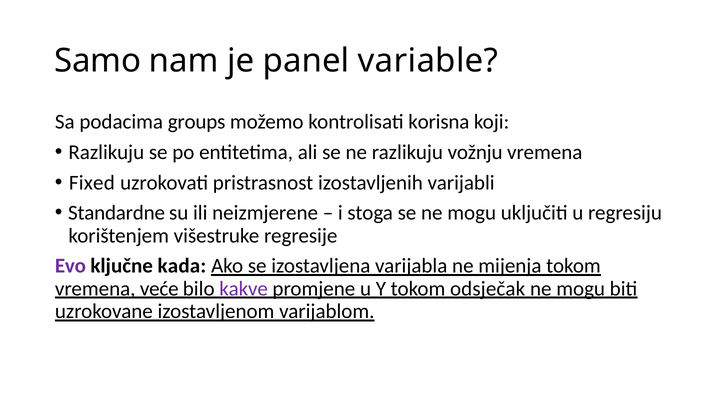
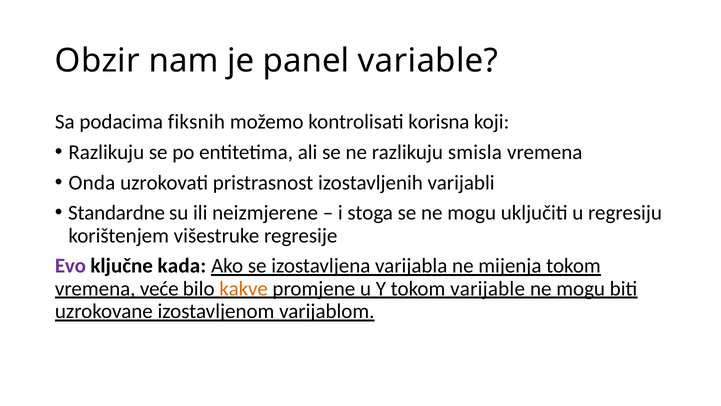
Samo: Samo -> Obzir
groups: groups -> fiksnih
vožnju: vožnju -> smisla
Fixed: Fixed -> Onda
kakve colour: purple -> orange
odsječak: odsječak -> varijable
